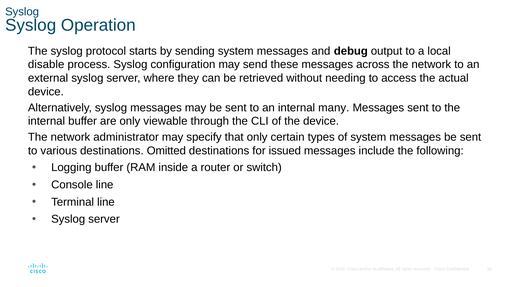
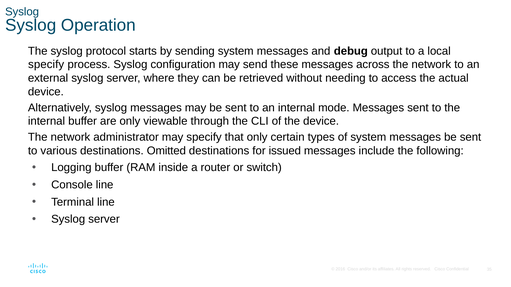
disable at (46, 65): disable -> specify
many: many -> mode
